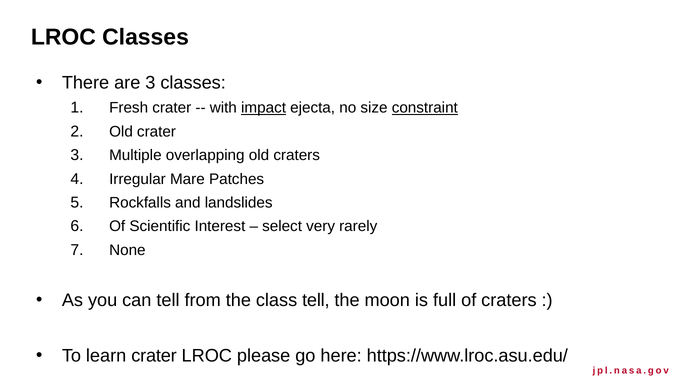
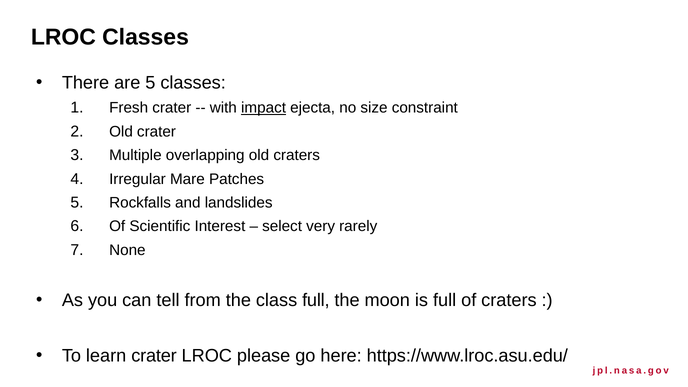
are 3: 3 -> 5
constraint underline: present -> none
class tell: tell -> full
